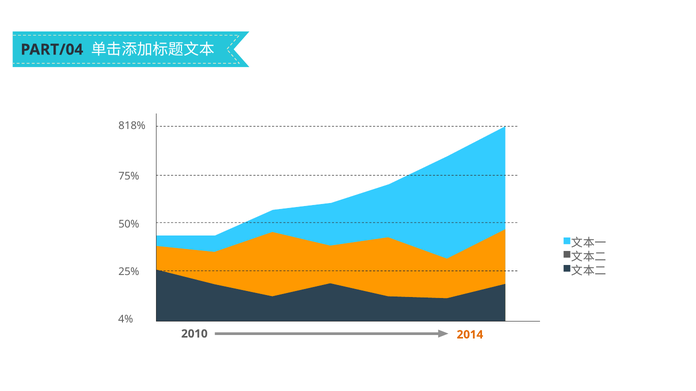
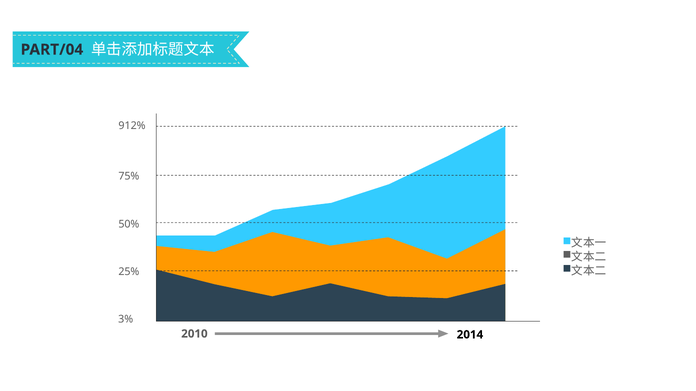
818%: 818% -> 912%
4%: 4% -> 3%
2014 colour: orange -> black
